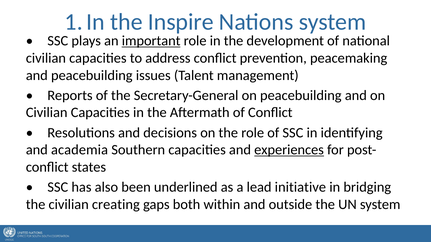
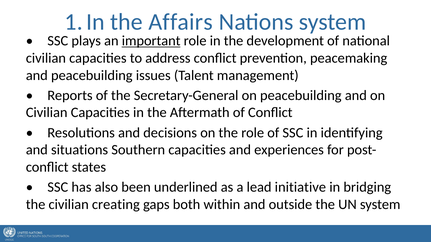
Inspire: Inspire -> Affairs
academia: academia -> situations
experiences underline: present -> none
